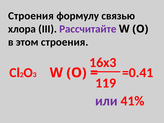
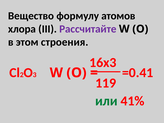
Строения at (31, 16): Строения -> Вещество
связью: связью -> атомов
или colour: purple -> green
